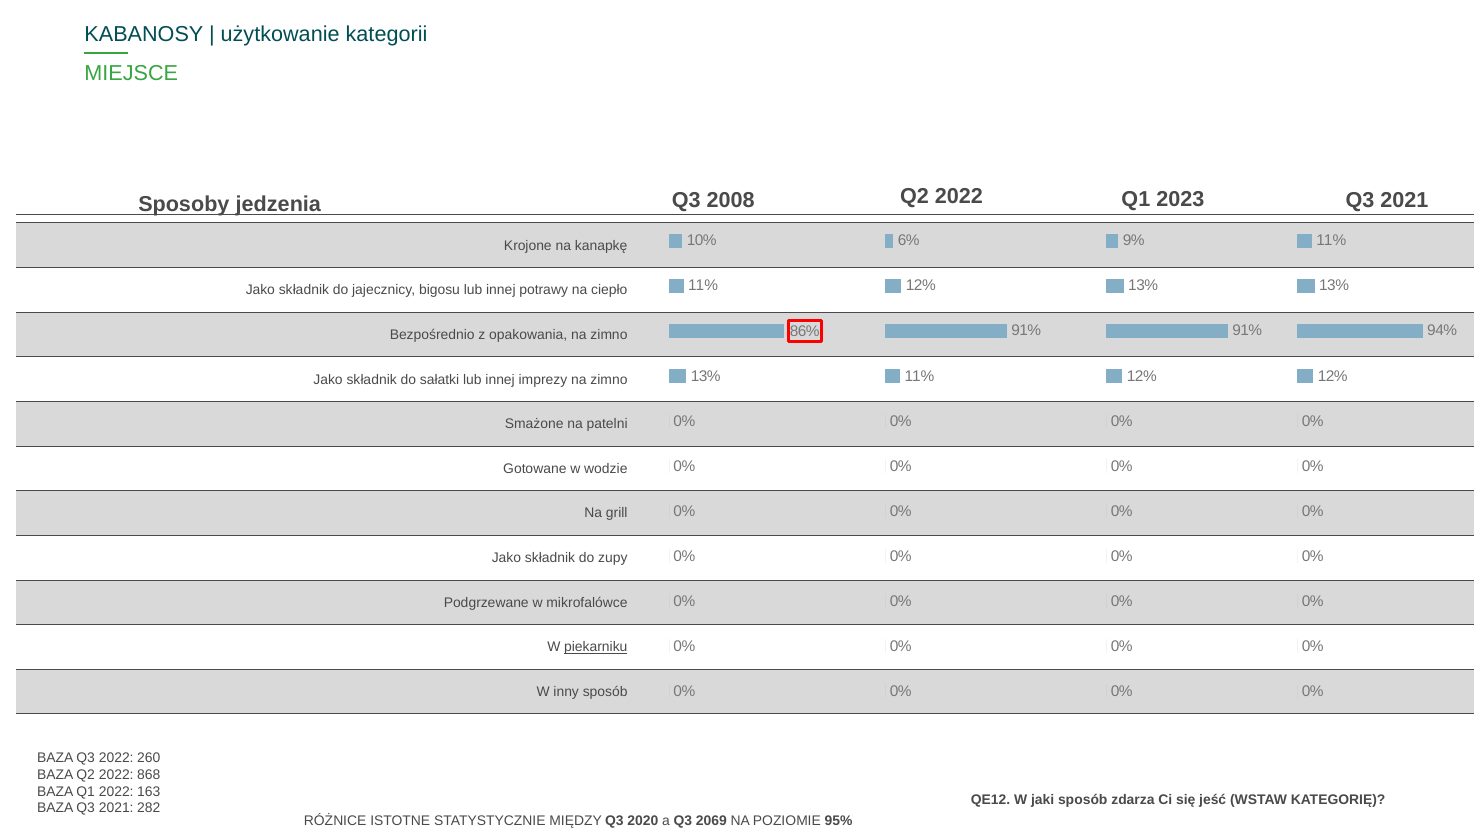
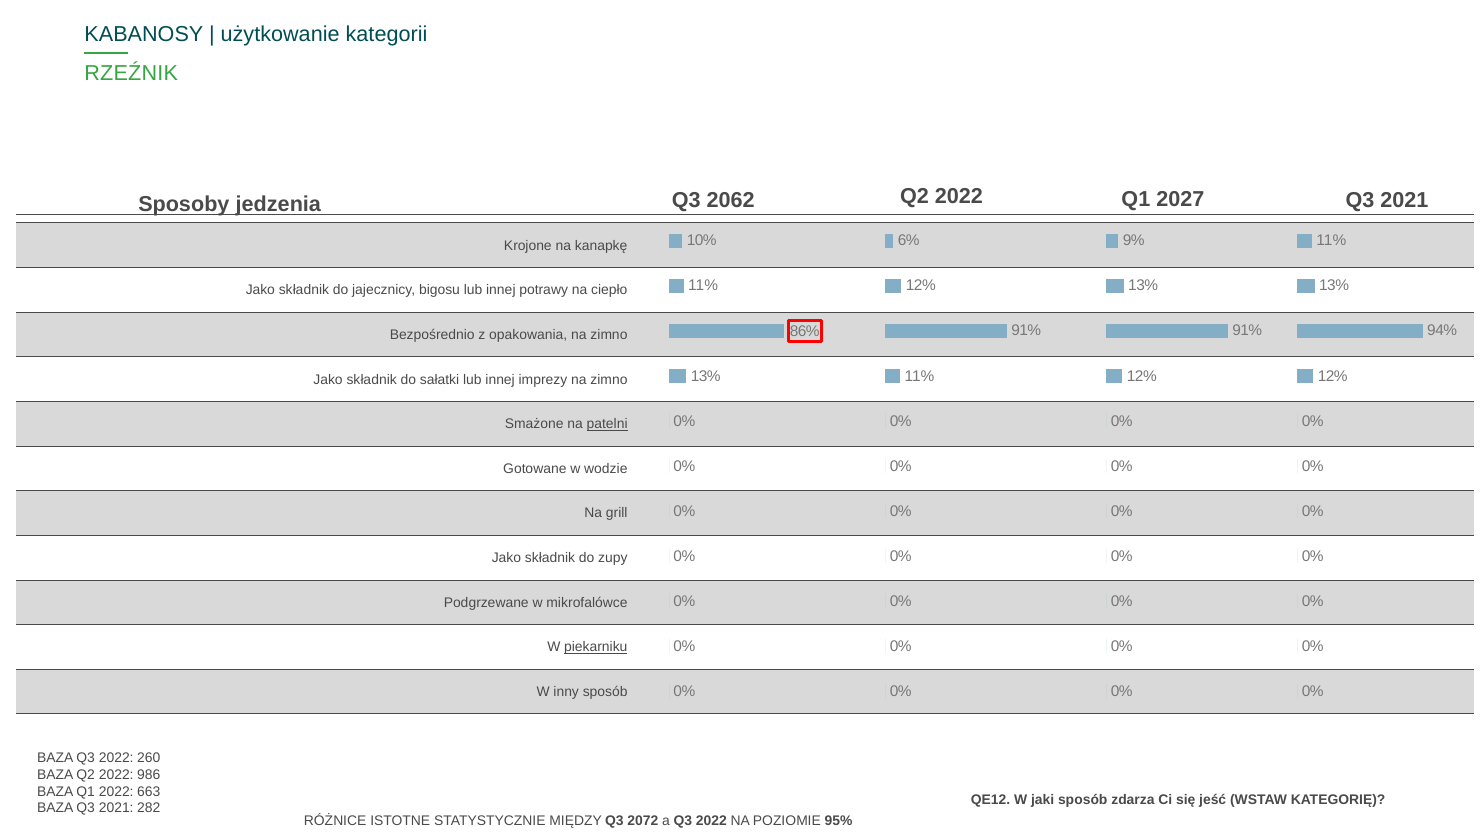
MIEJSCE: MIEJSCE -> RZEŹNIK
2023: 2023 -> 2027
2008: 2008 -> 2062
patelni underline: none -> present
868: 868 -> 986
163: 163 -> 663
2020: 2020 -> 2072
a Q3 2069: 2069 -> 2022
